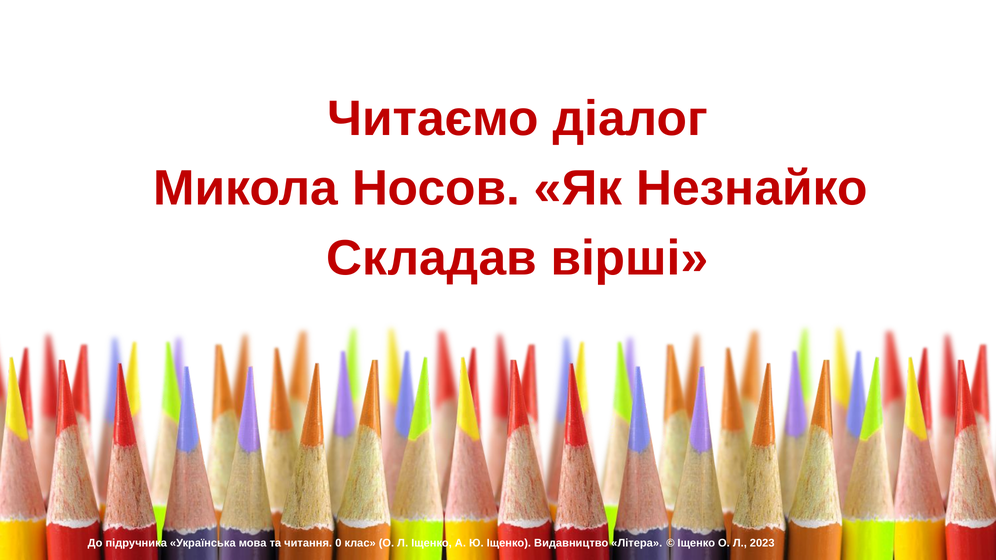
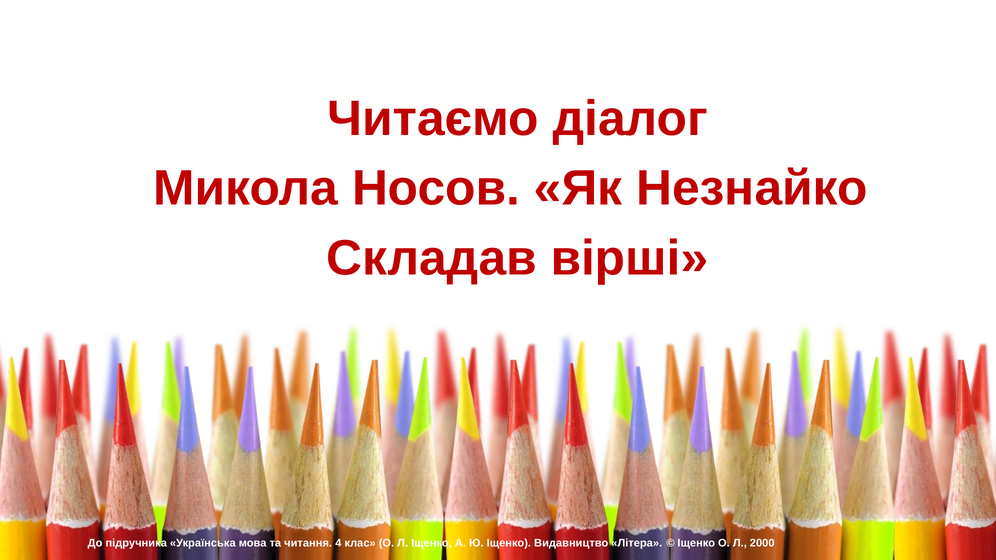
0: 0 -> 4
2023: 2023 -> 2000
